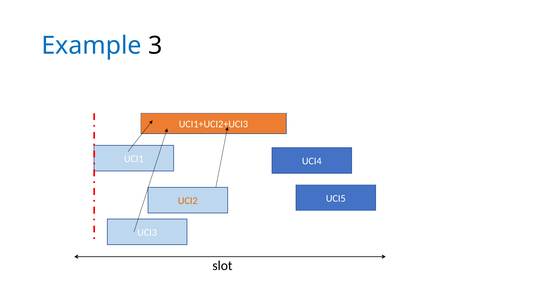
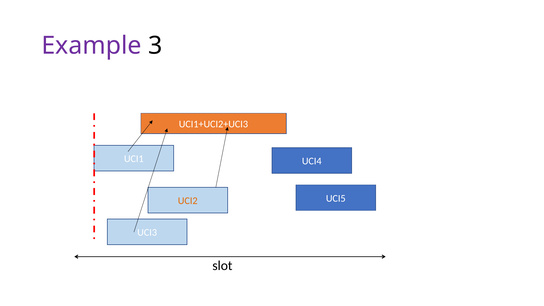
Example colour: blue -> purple
